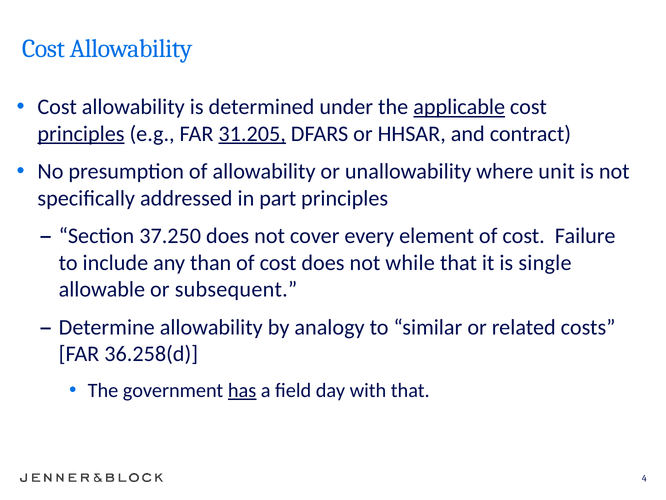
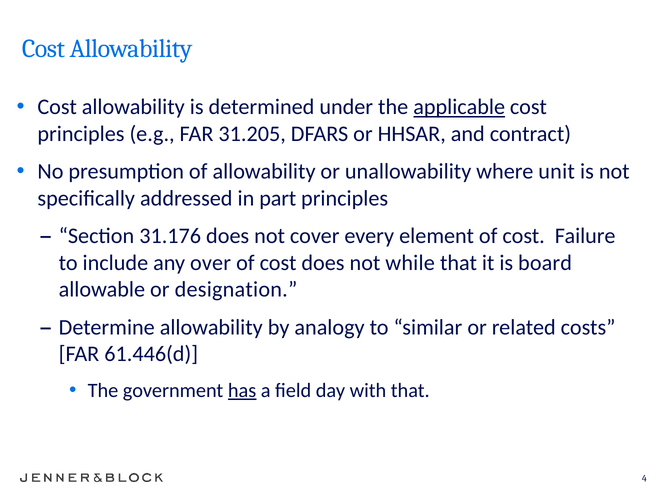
principles at (81, 134) underline: present -> none
31.205 underline: present -> none
37.250: 37.250 -> 31.176
than: than -> over
single: single -> board
subsequent: subsequent -> designation
36.258(d: 36.258(d -> 61.446(d
